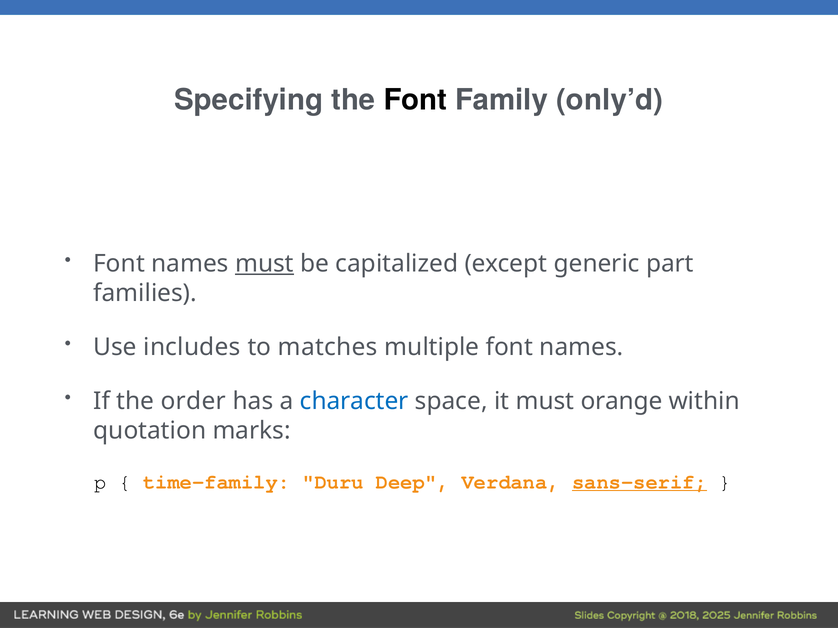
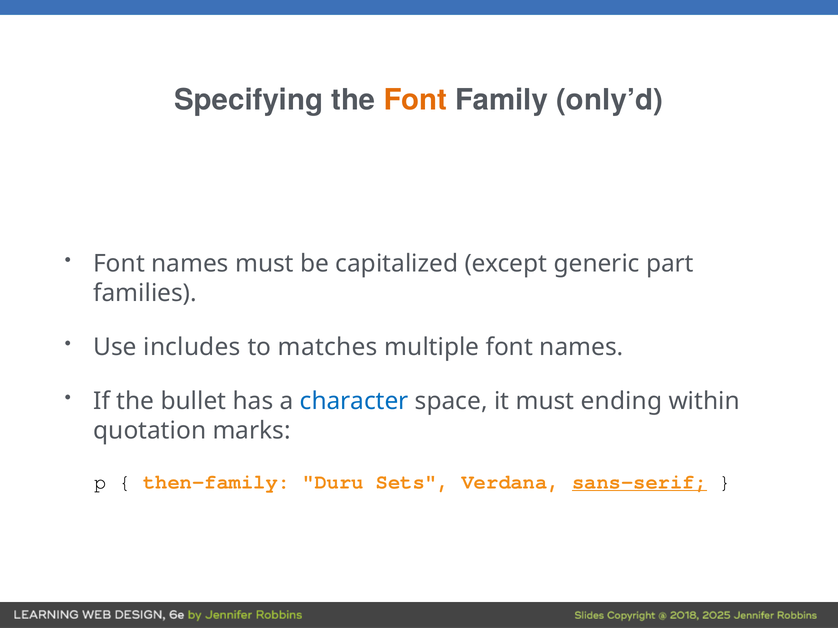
Font at (415, 100) colour: black -> orange
must at (264, 264) underline: present -> none
order: order -> bullet
orange: orange -> ending
time-family: time-family -> then-family
Deep: Deep -> Sets
